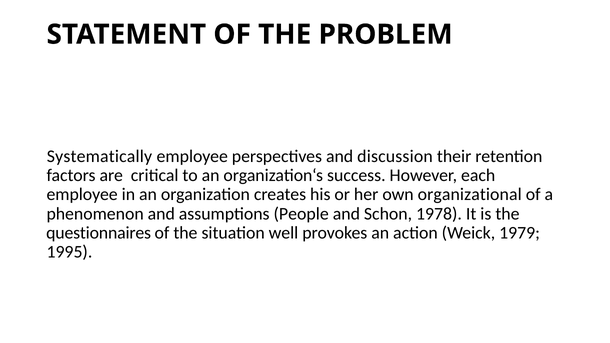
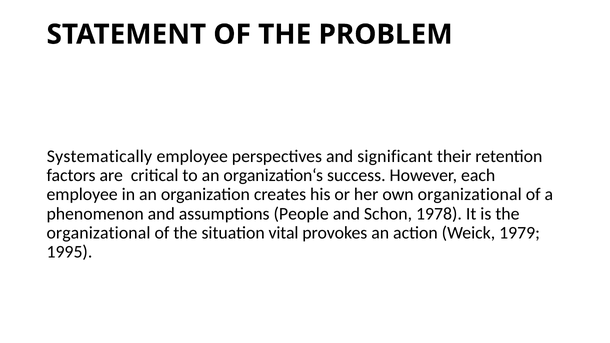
discussion: discussion -> significant
questionnaires at (99, 233): questionnaires -> organizational
well: well -> vital
